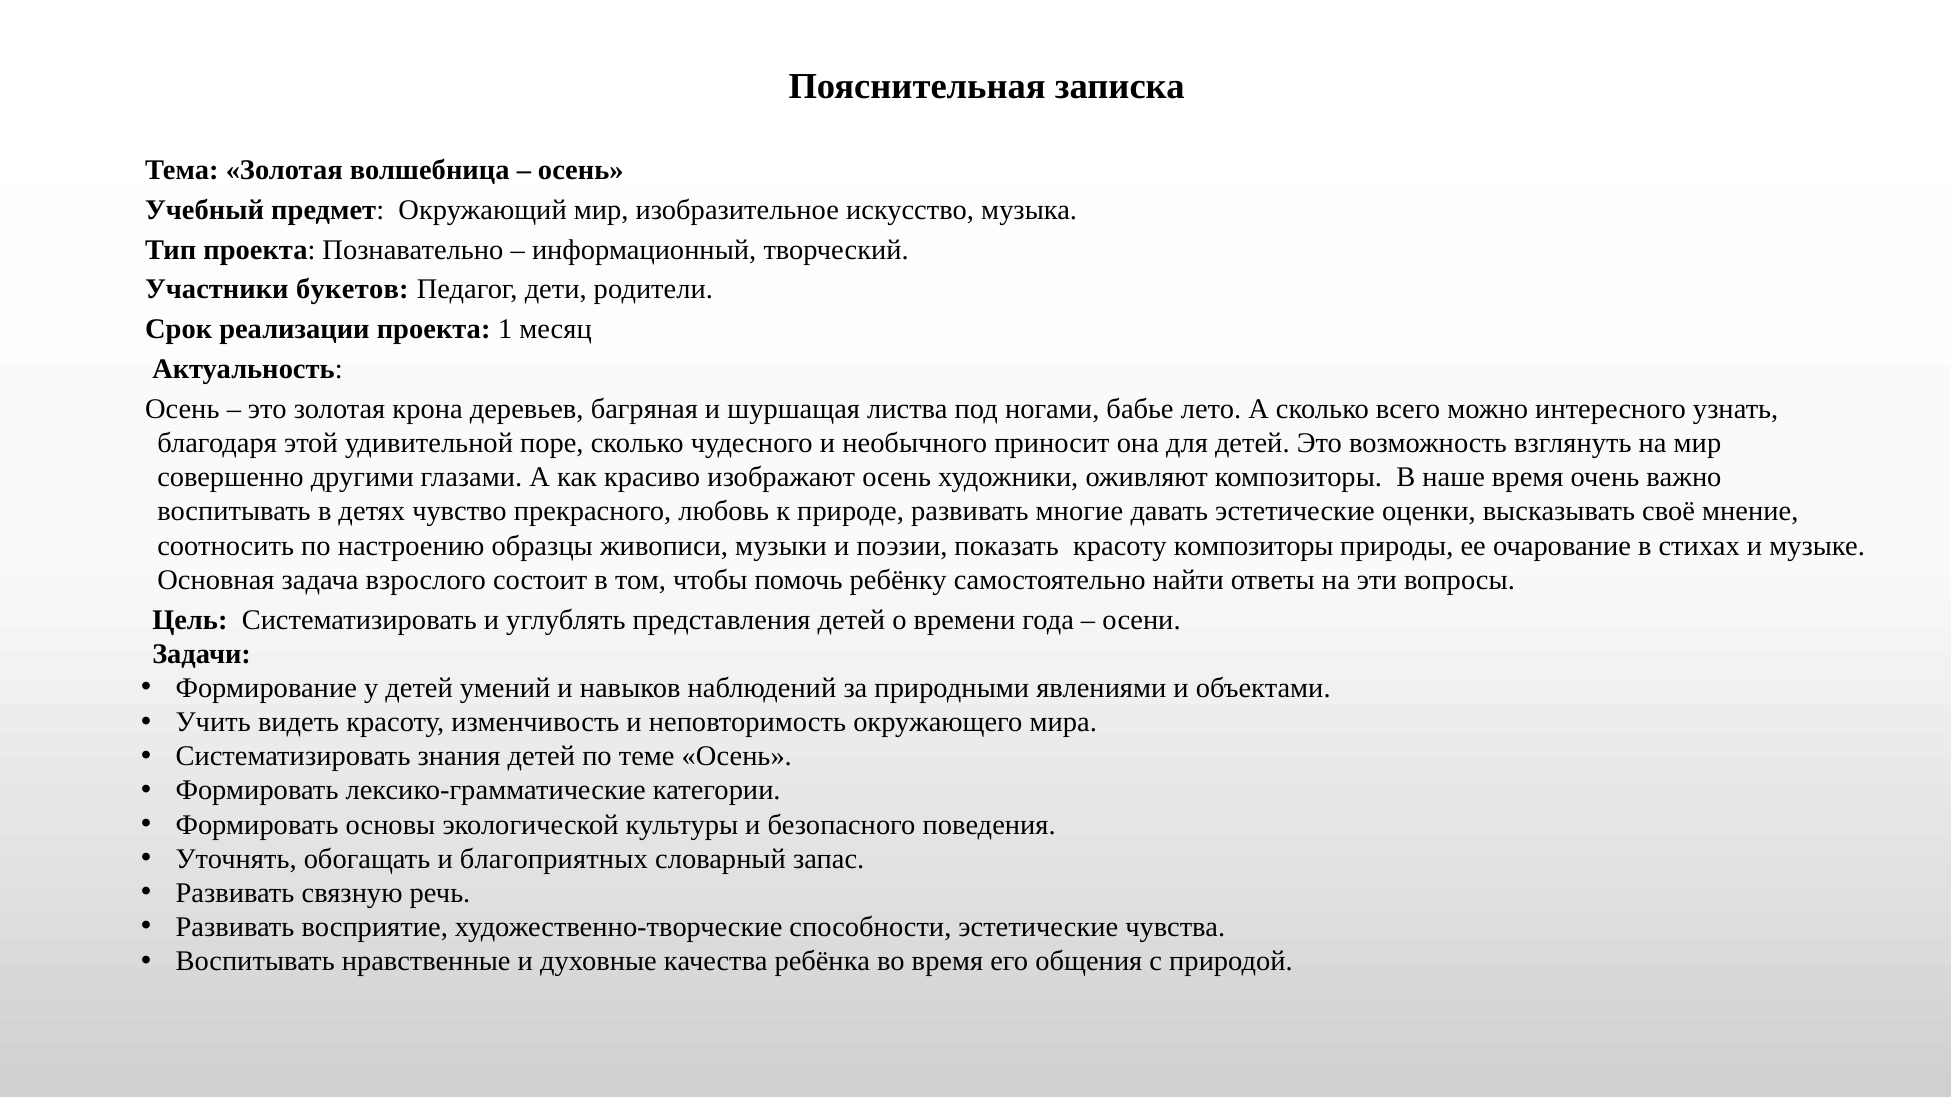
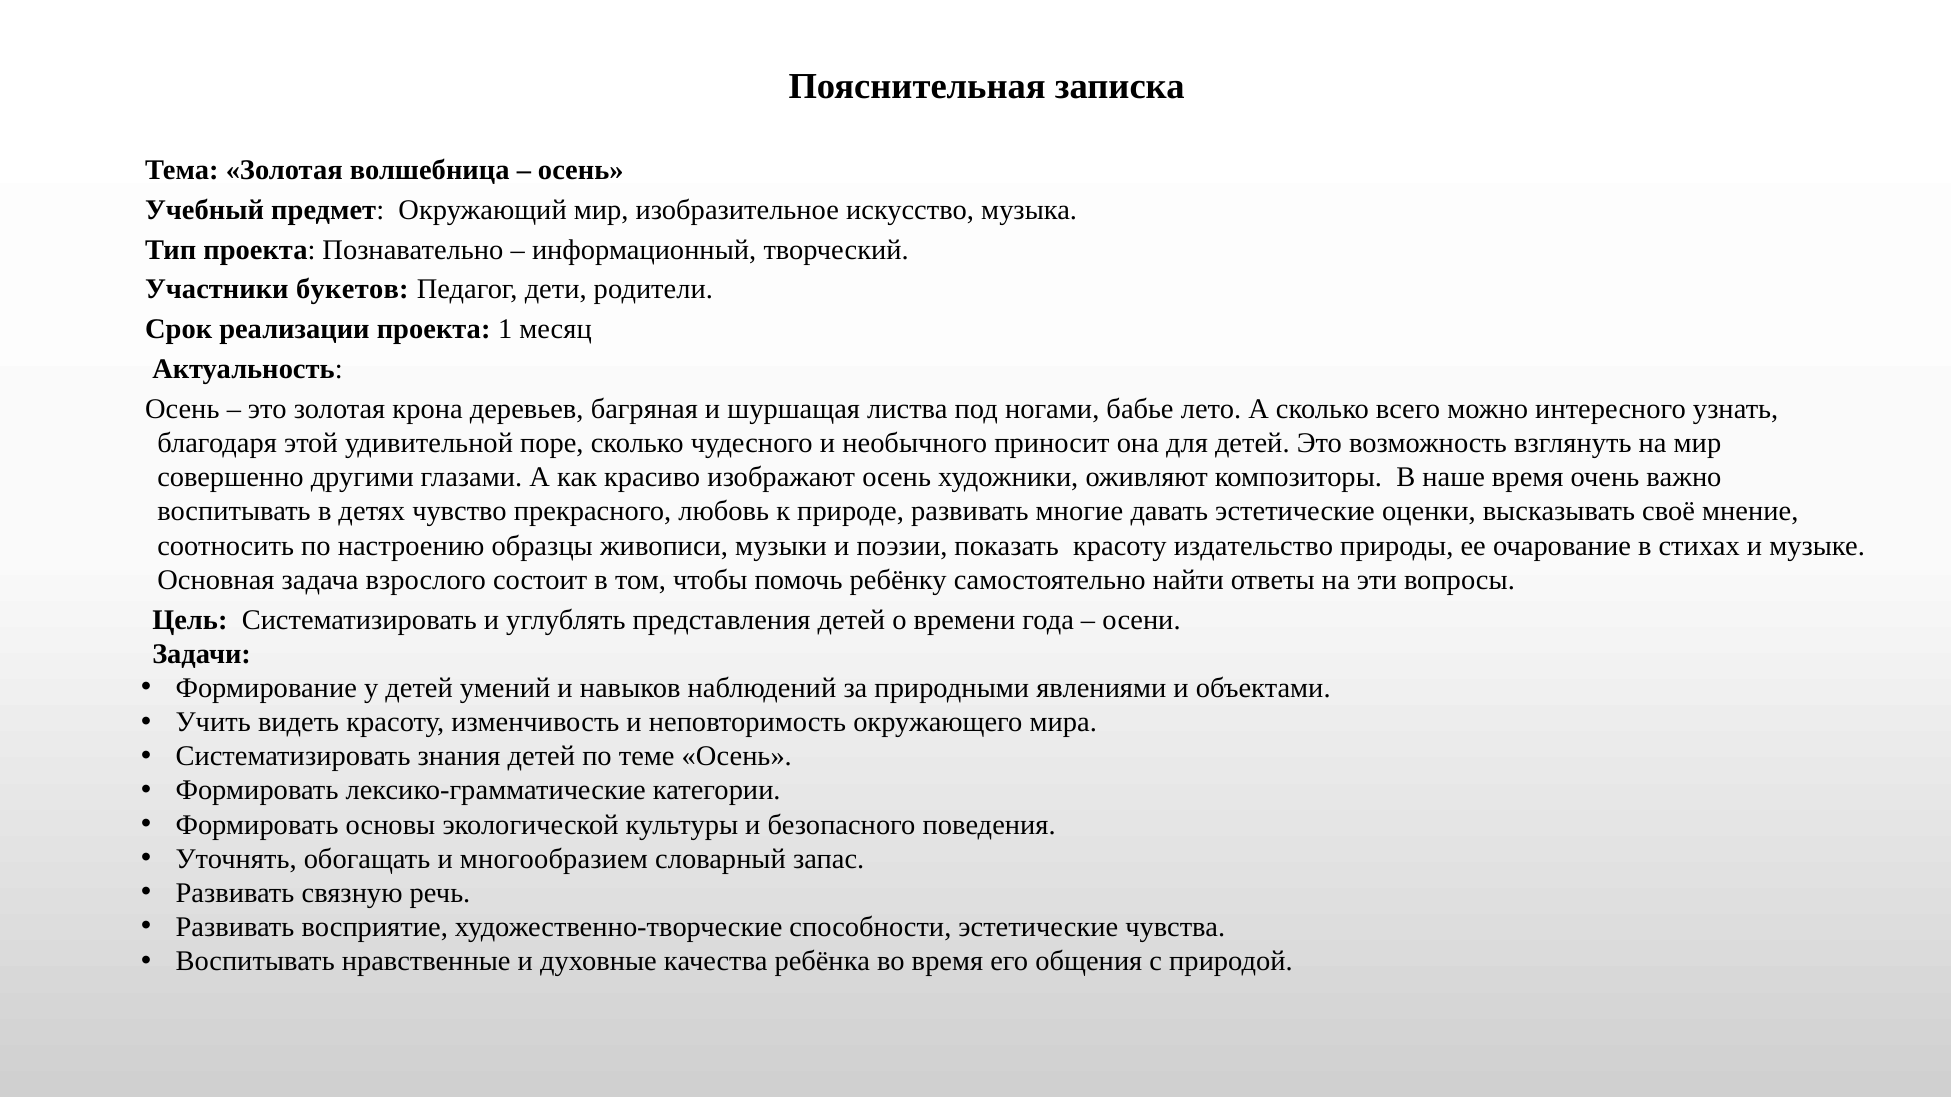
красоту композиторы: композиторы -> издательство
благоприятных: благоприятных -> многообразием
